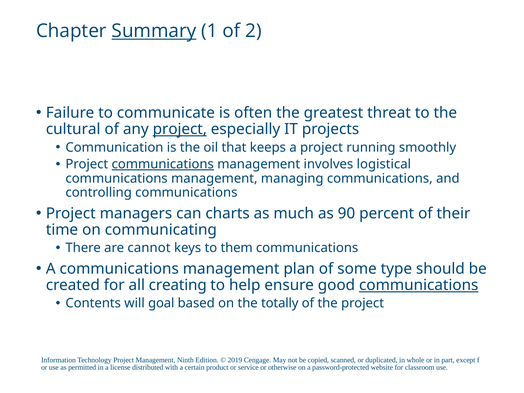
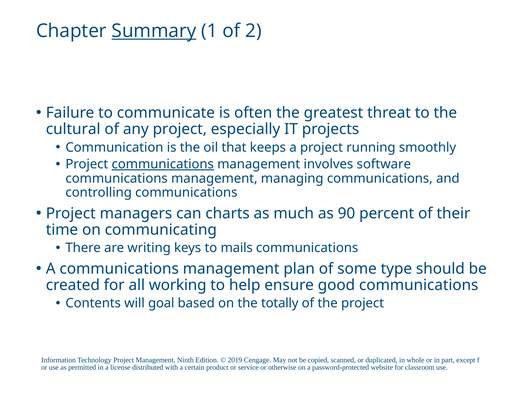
project at (180, 129) underline: present -> none
logistical: logistical -> software
cannot: cannot -> writing
them: them -> mails
creating: creating -> working
communications at (419, 285) underline: present -> none
